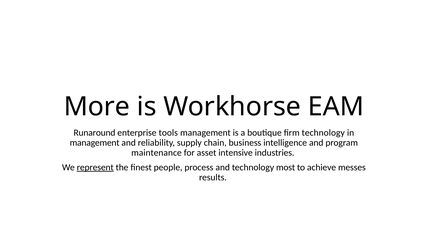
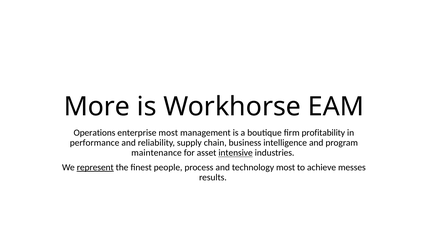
Runaround: Runaround -> Operations
enterprise tools: tools -> most
firm technology: technology -> profitability
management at (95, 143): management -> performance
intensive underline: none -> present
